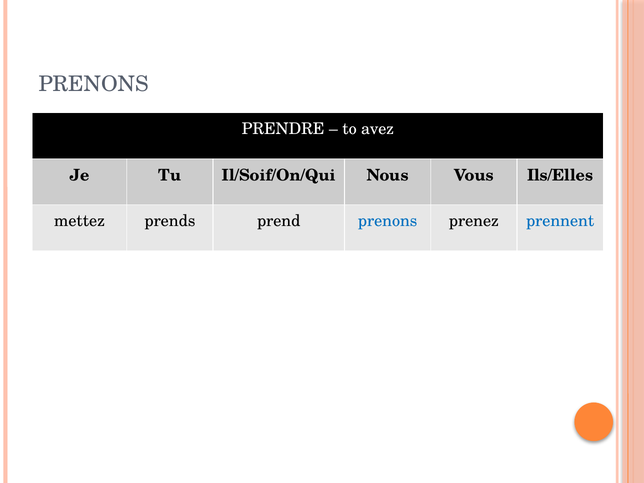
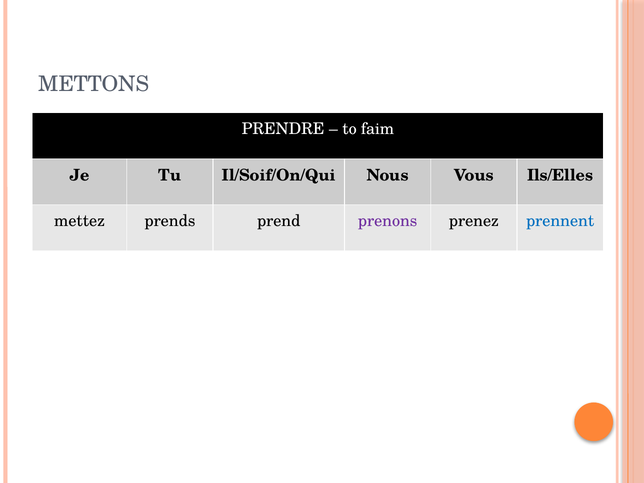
PRENONS at (94, 84): PRENONS -> METTONS
avez: avez -> faim
prenons at (388, 221) colour: blue -> purple
